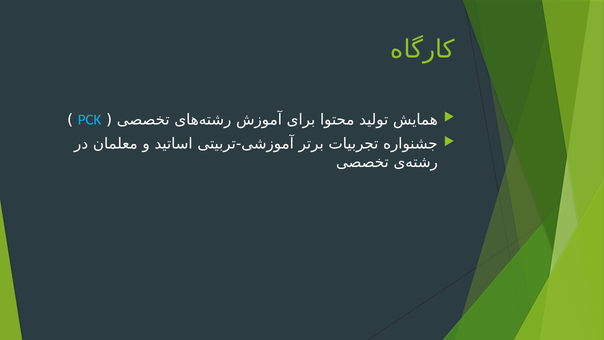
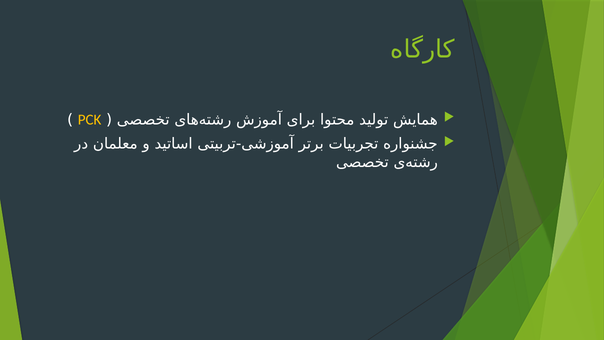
PCK colour: light blue -> yellow
